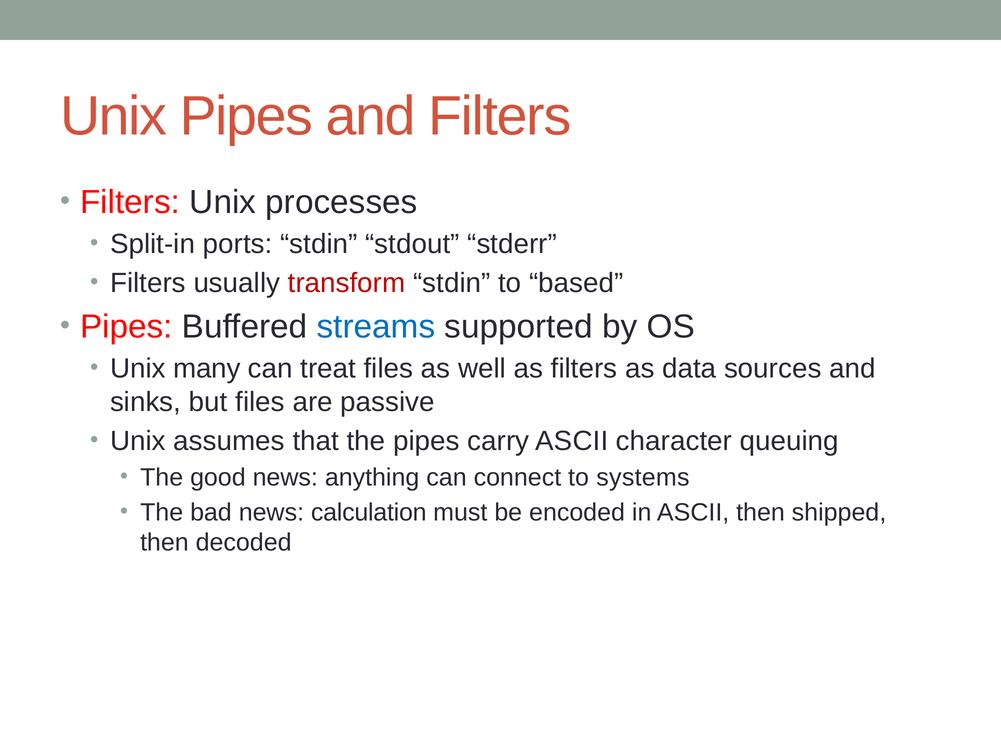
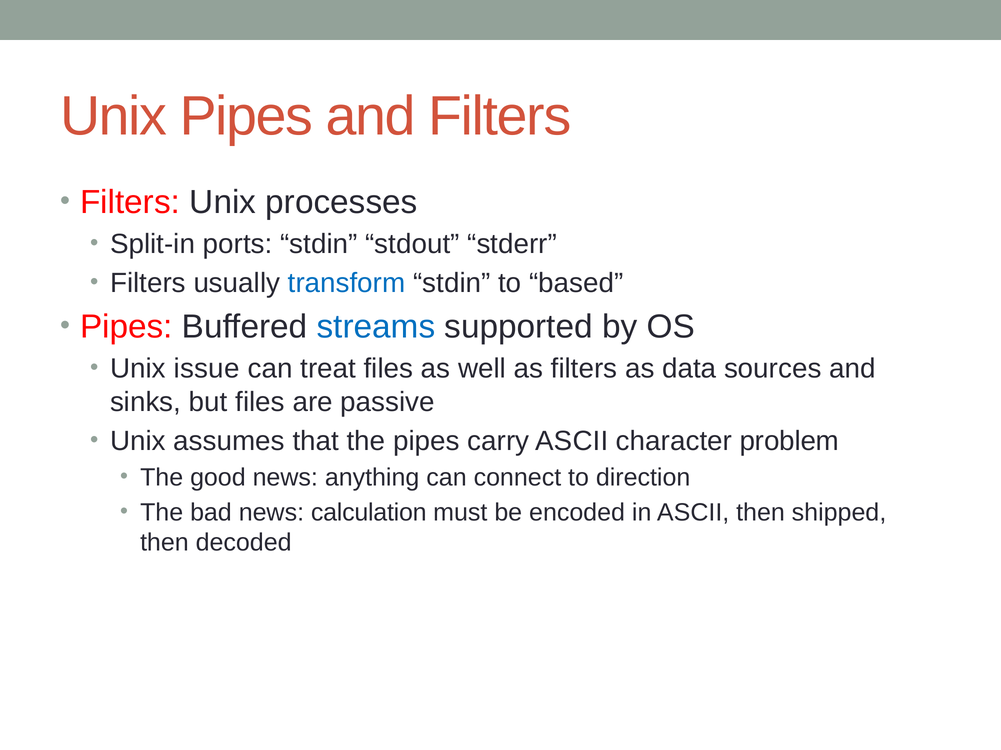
transform colour: red -> blue
many: many -> issue
queuing: queuing -> problem
systems: systems -> direction
